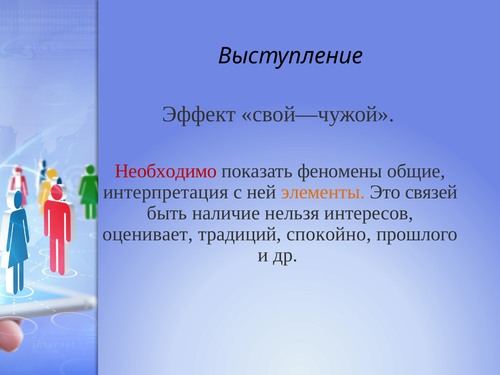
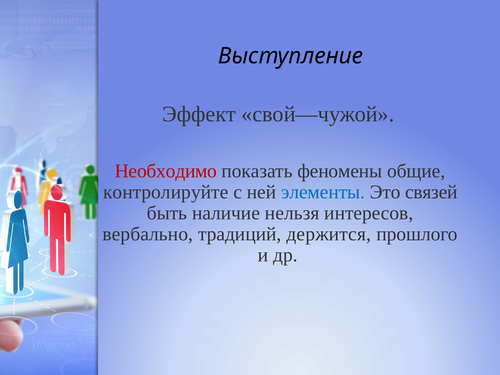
интерпретация: интерпретация -> контролируйте
элементы colour: orange -> blue
оценивает: оценивает -> вербально
спокойно: спокойно -> держится
